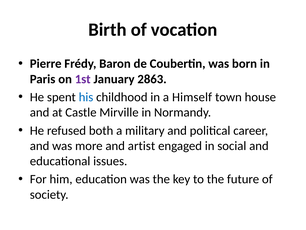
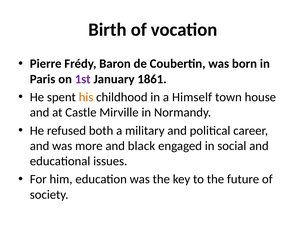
2863: 2863 -> 1861
his colour: blue -> orange
artist: artist -> black
